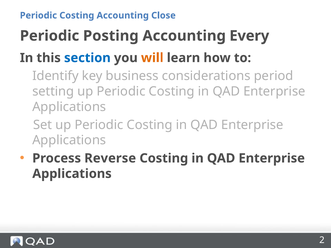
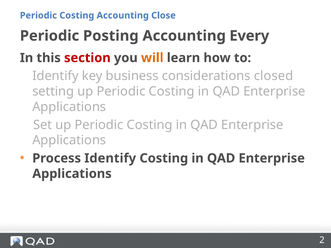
section colour: blue -> red
period: period -> closed
Process Reverse: Reverse -> Identify
